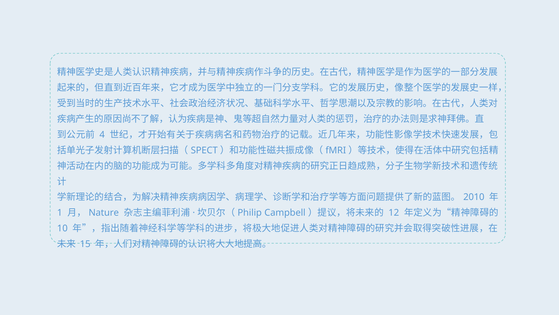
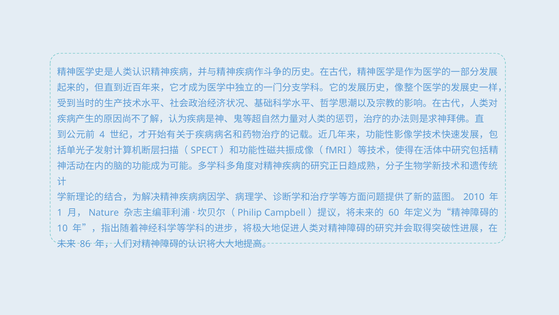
12: 12 -> 60
15: 15 -> 86
